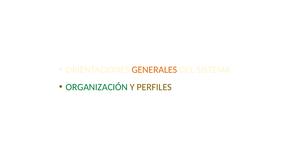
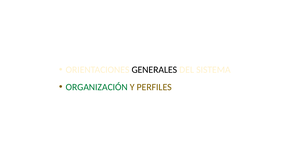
GENERALES colour: orange -> black
